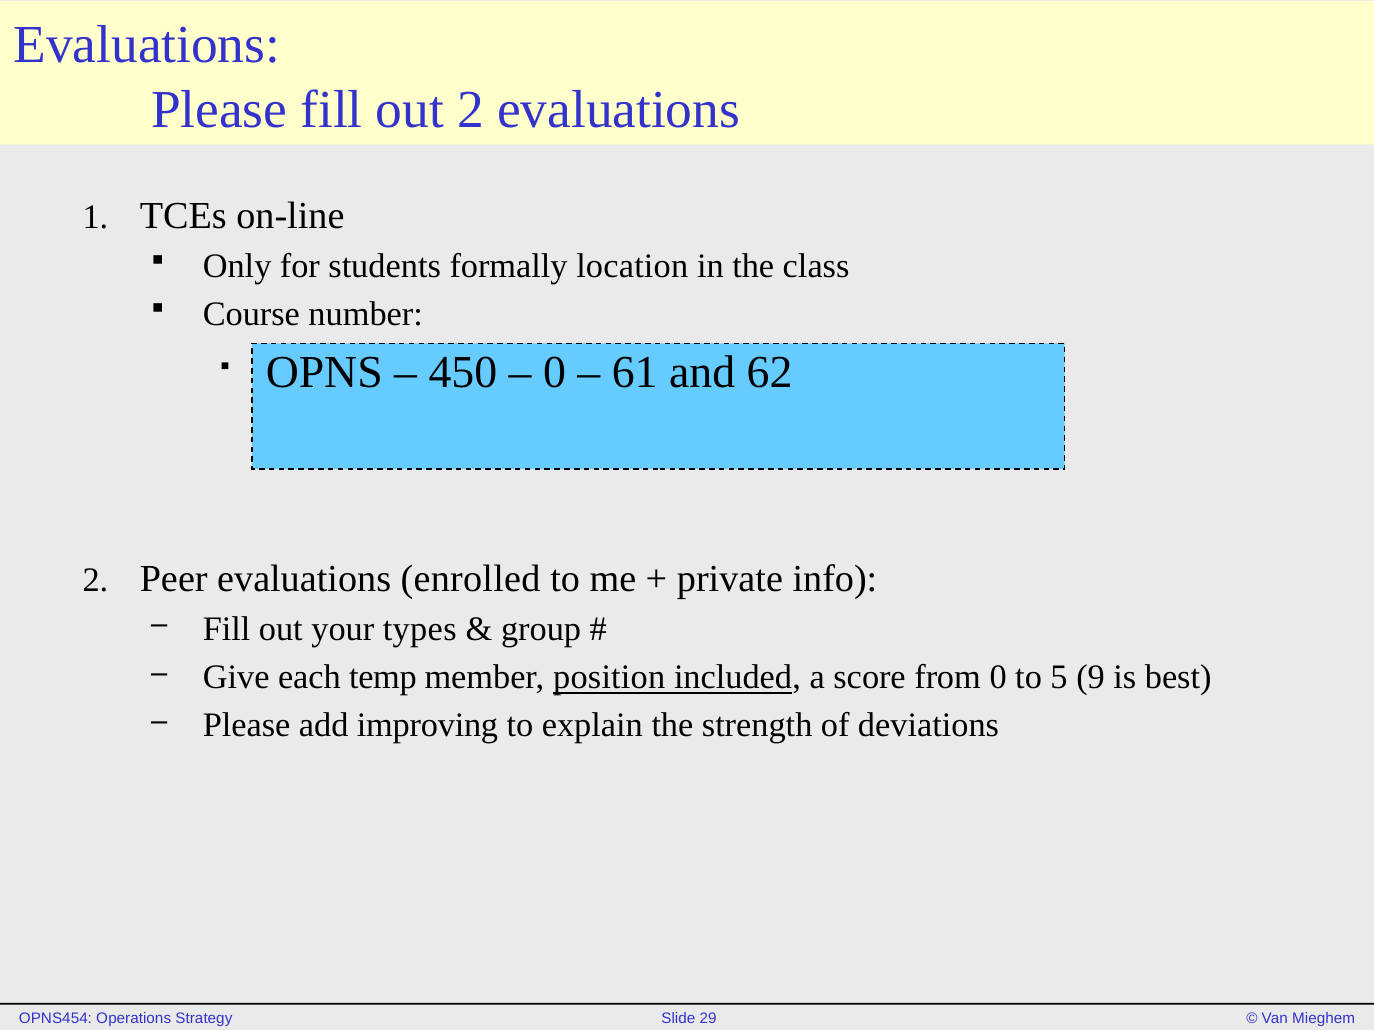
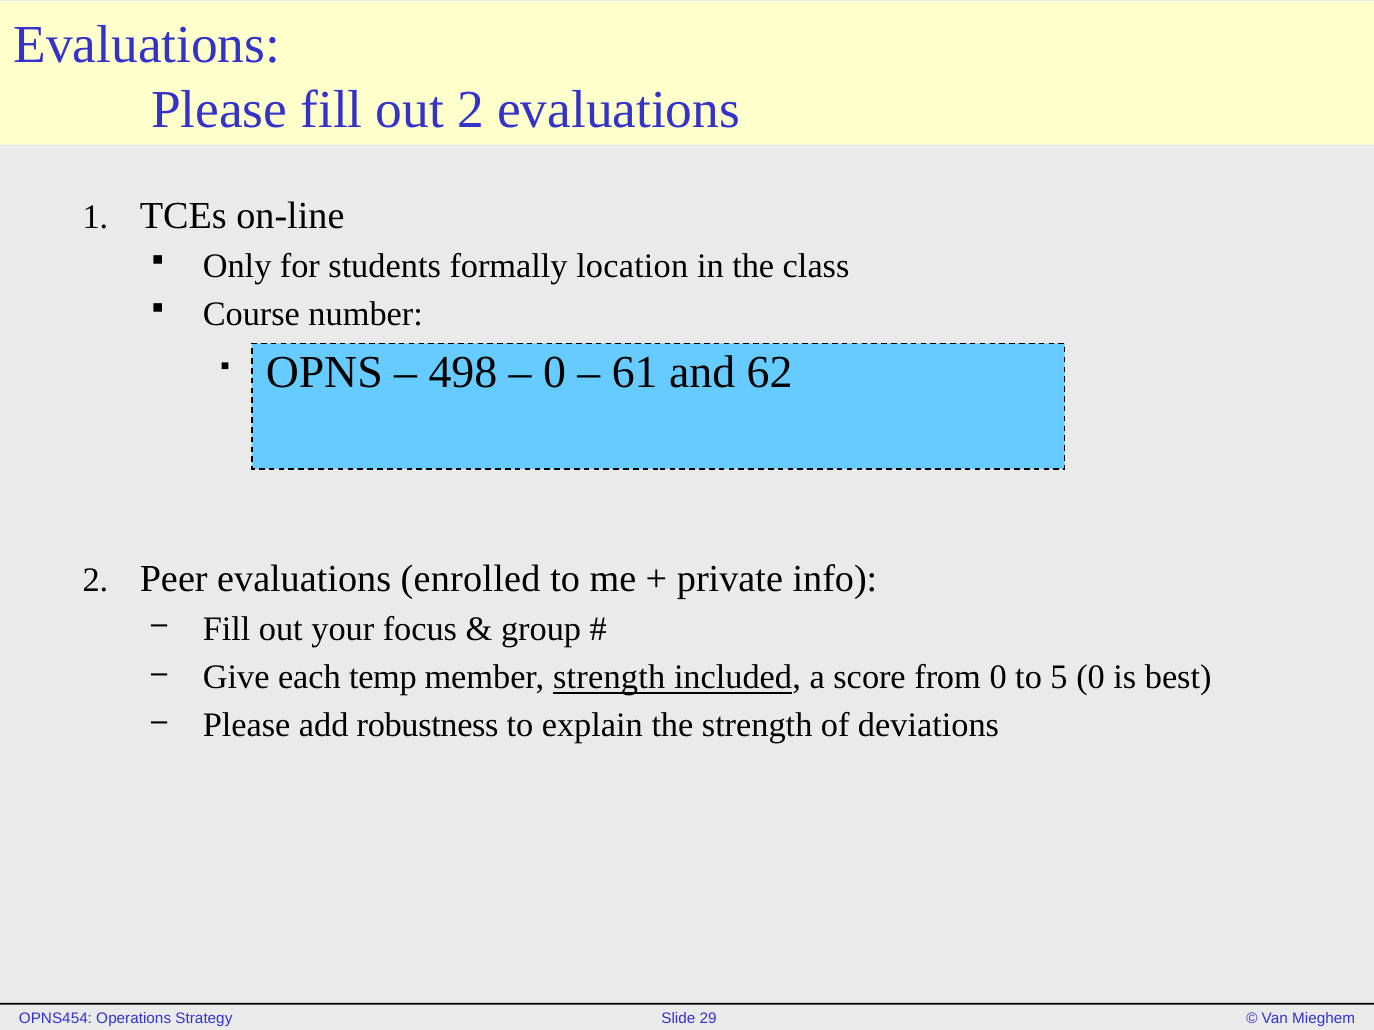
450: 450 -> 498
types: types -> focus
member position: position -> strength
5 9: 9 -> 0
improving: improving -> robustness
